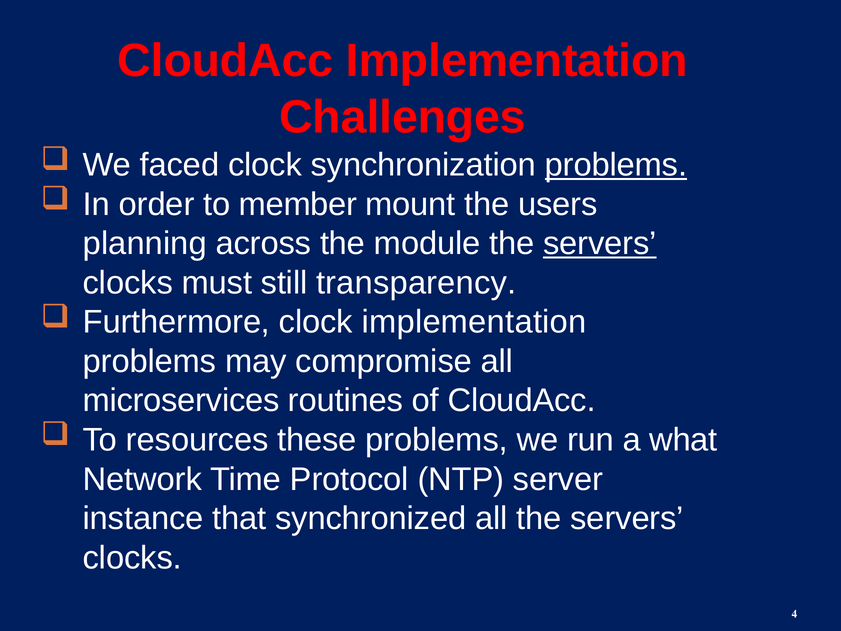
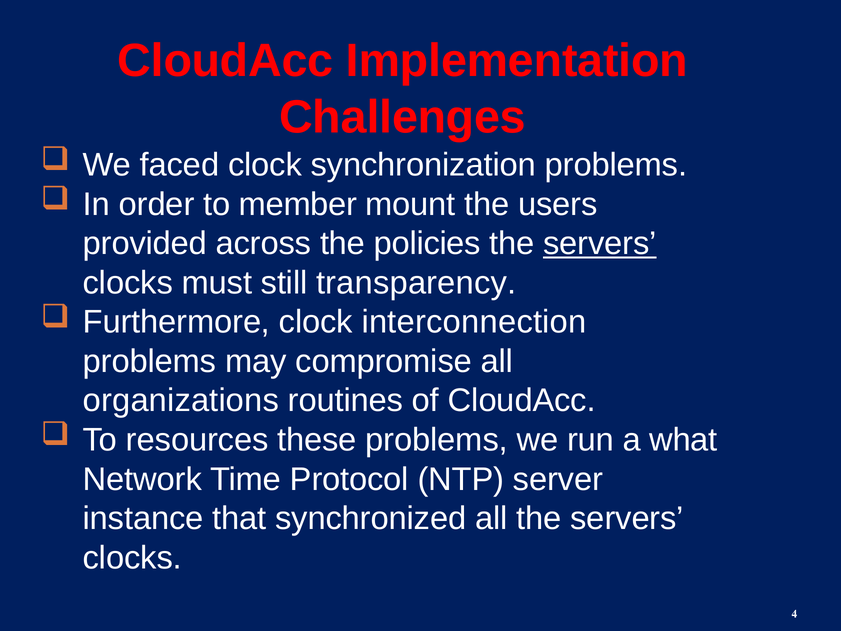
problems at (616, 165) underline: present -> none
planning: planning -> provided
module: module -> policies
clock implementation: implementation -> interconnection
microservices: microservices -> organizations
